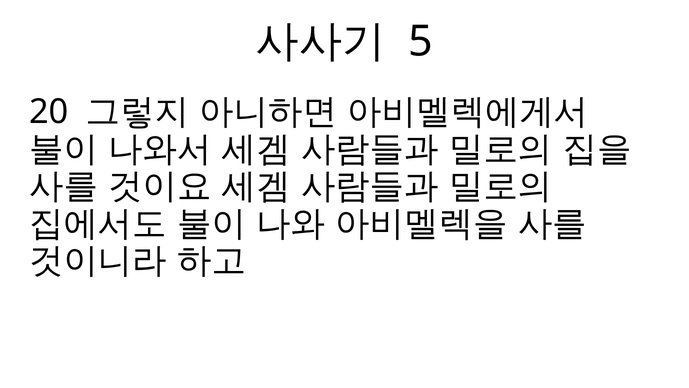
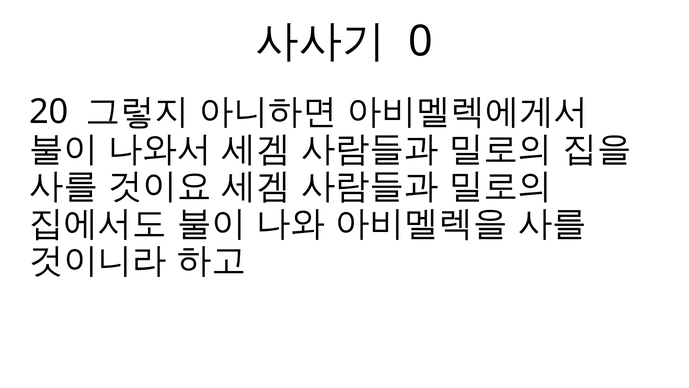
5: 5 -> 0
